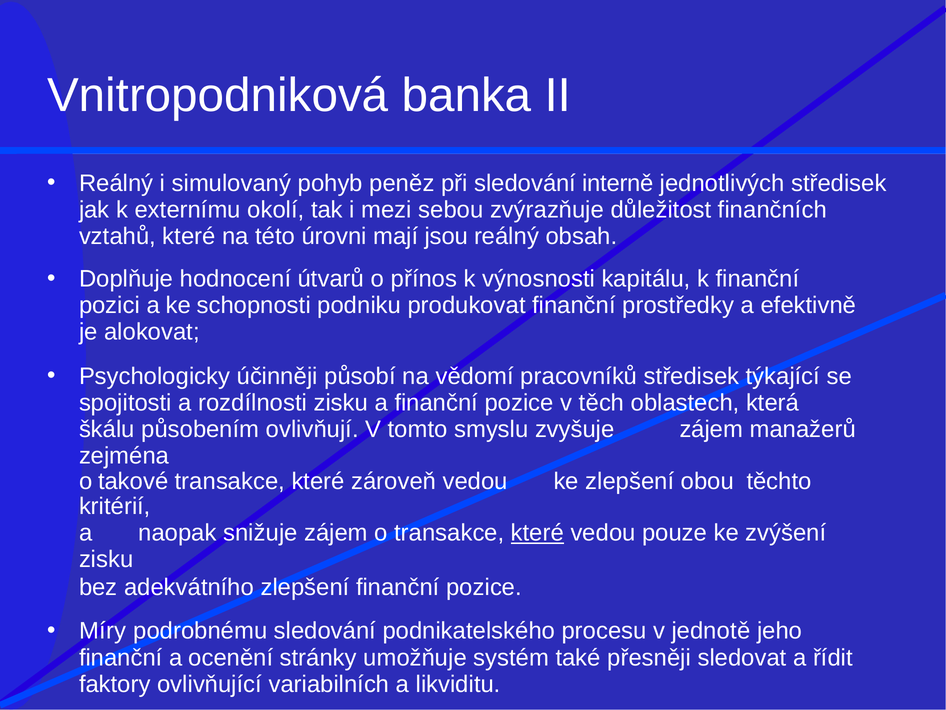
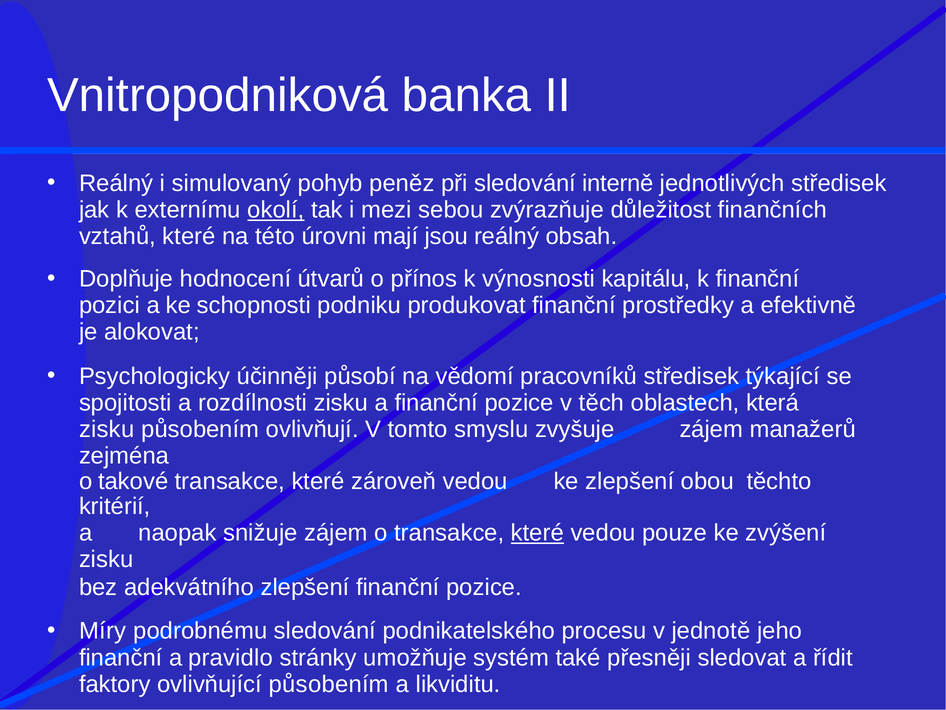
okolí underline: none -> present
škálu at (107, 429): škálu -> zisku
ocenění: ocenění -> pravidlo
ovlivňující variabilních: variabilních -> působením
